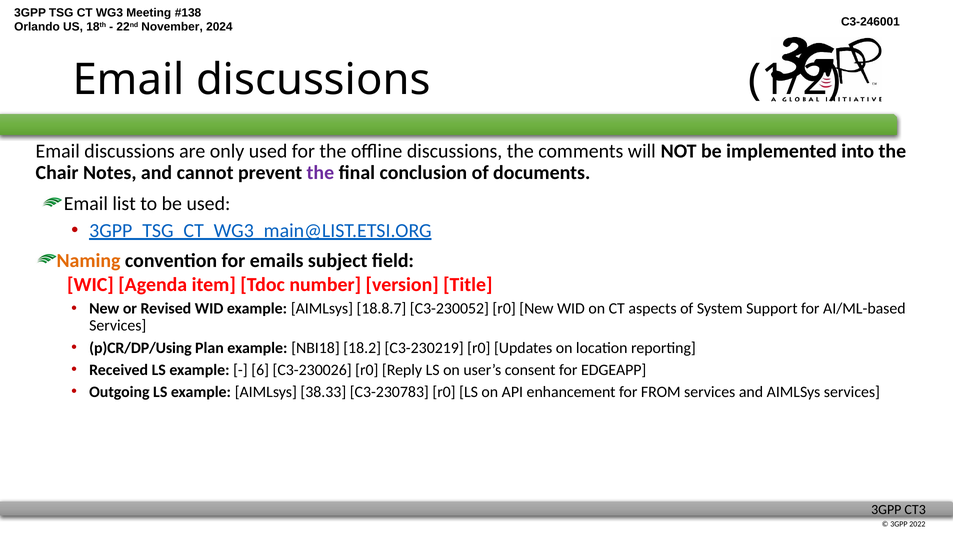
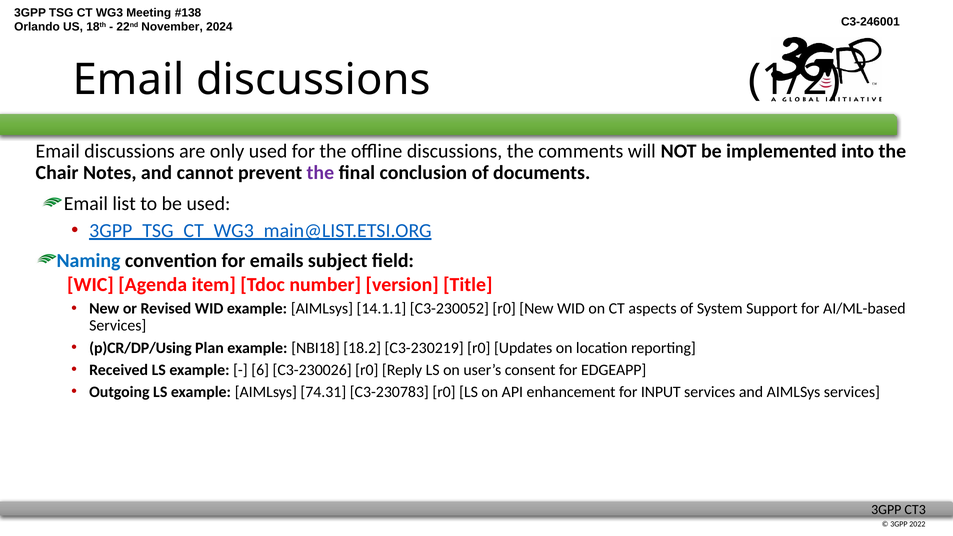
Naming colour: orange -> blue
18.8.7: 18.8.7 -> 14.1.1
38.33: 38.33 -> 74.31
FROM: FROM -> INPUT
